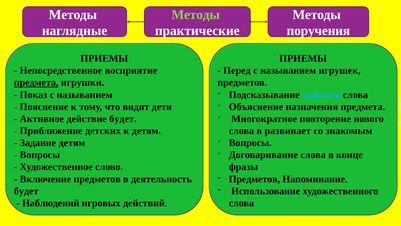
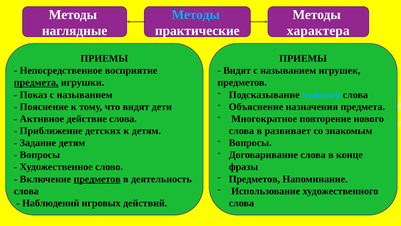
Методы at (196, 15) colour: light green -> light blue
поручения: поручения -> характера
Перед at (237, 70): Перед -> Видят
действие будет: будет -> слова
предметов at (97, 179) underline: none -> present
будет at (26, 191): будет -> слова
